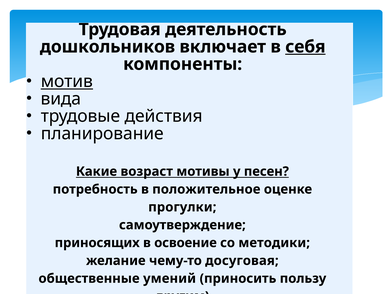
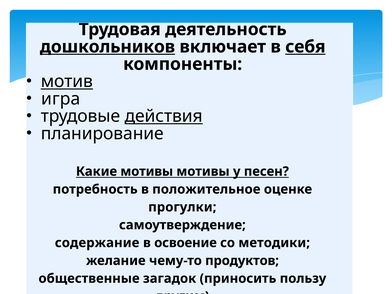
дошкольников underline: none -> present
вида: вида -> игра
действия underline: none -> present
Какие возраст: возраст -> мотивы
приносящих: приносящих -> содержание
досуговая: досуговая -> продуктов
умений: умений -> загадок
